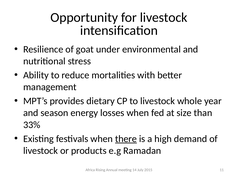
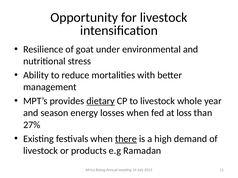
dietary underline: none -> present
size: size -> loss
33%: 33% -> 27%
